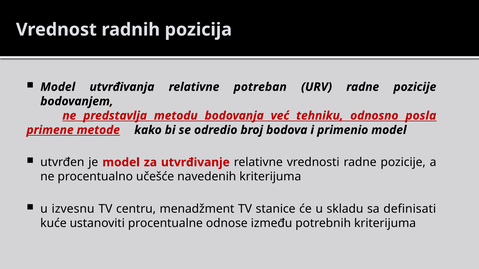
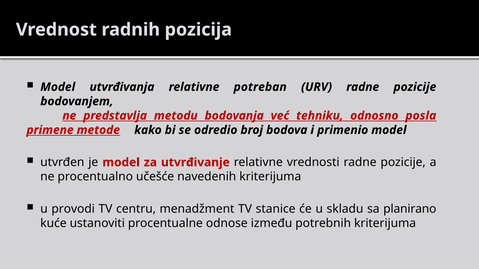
izvesnu: izvesnu -> provodi
definisati: definisati -> planirano
